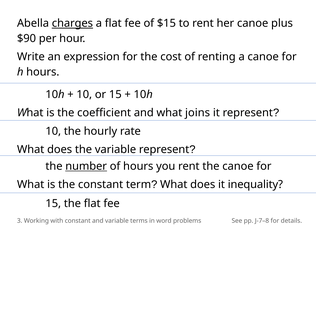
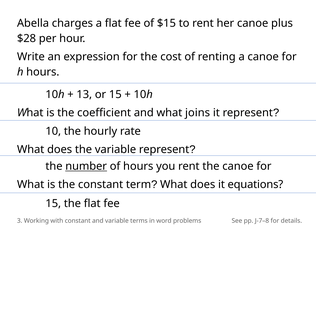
charges underline: present -> none
$90: $90 -> $28
10 at (84, 94): 10 -> 13
inequality: inequality -> equations
